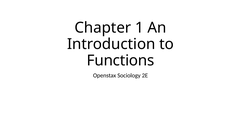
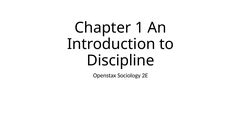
Functions: Functions -> Discipline
